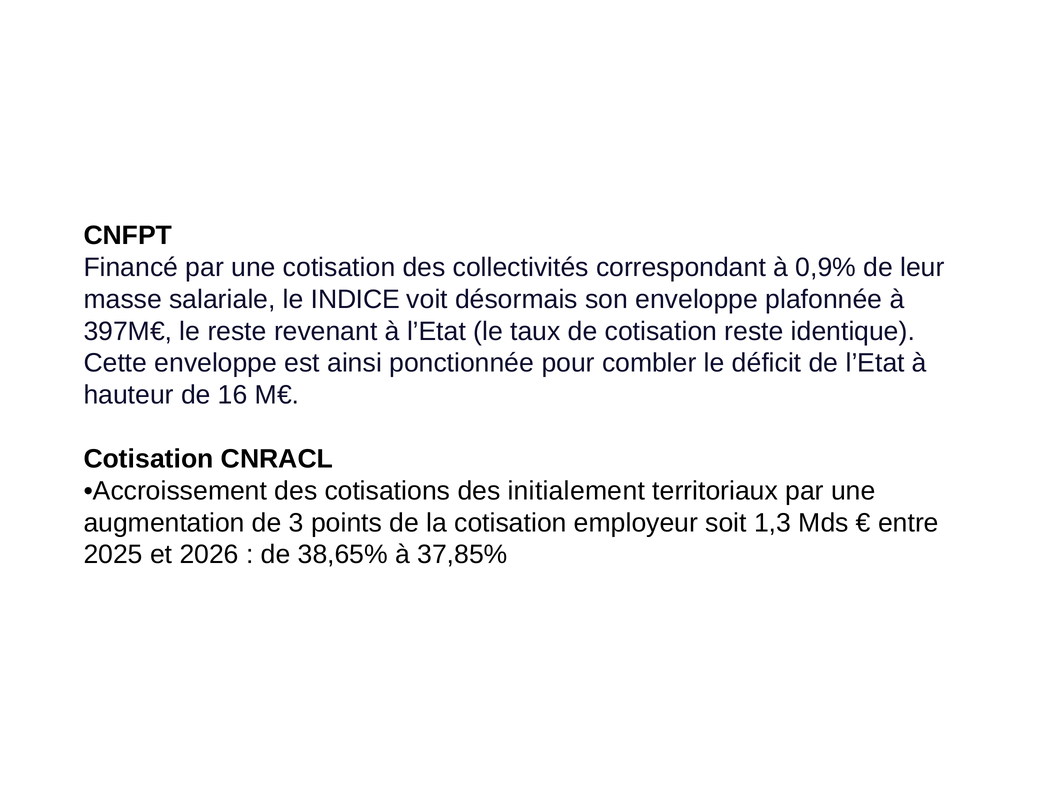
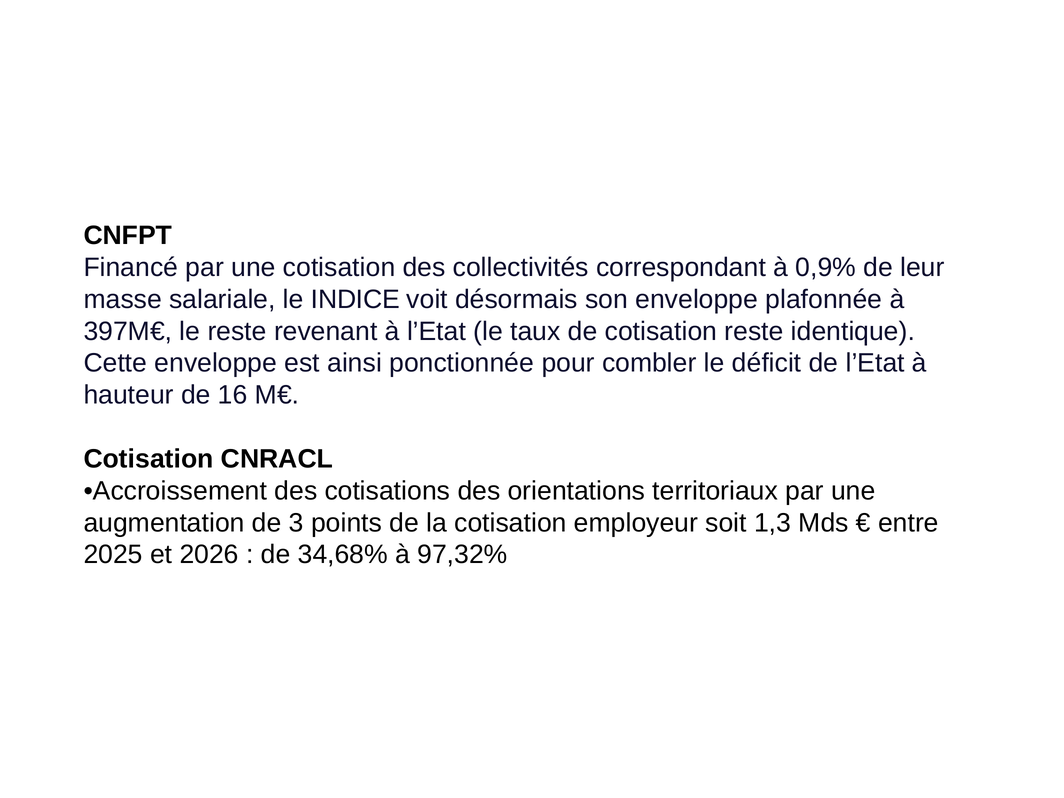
initialement: initialement -> orientations
38,65%: 38,65% -> 34,68%
37,85%: 37,85% -> 97,32%
